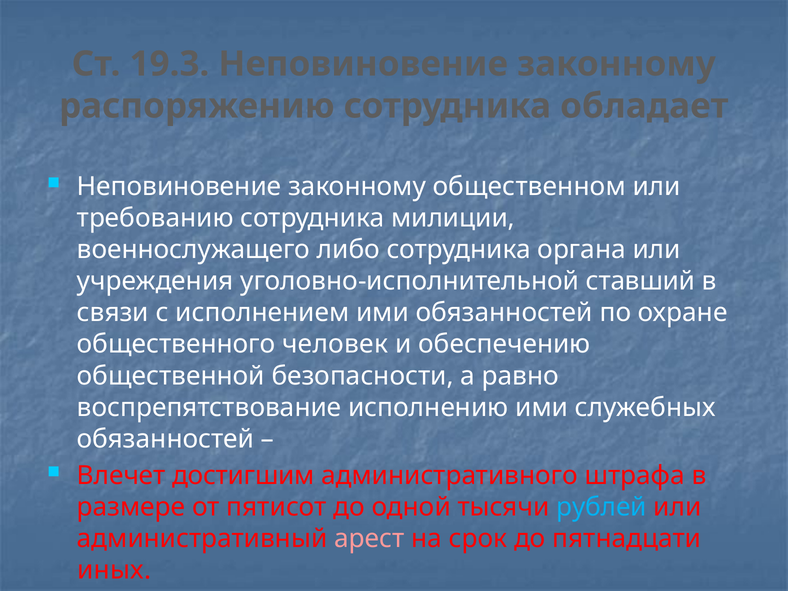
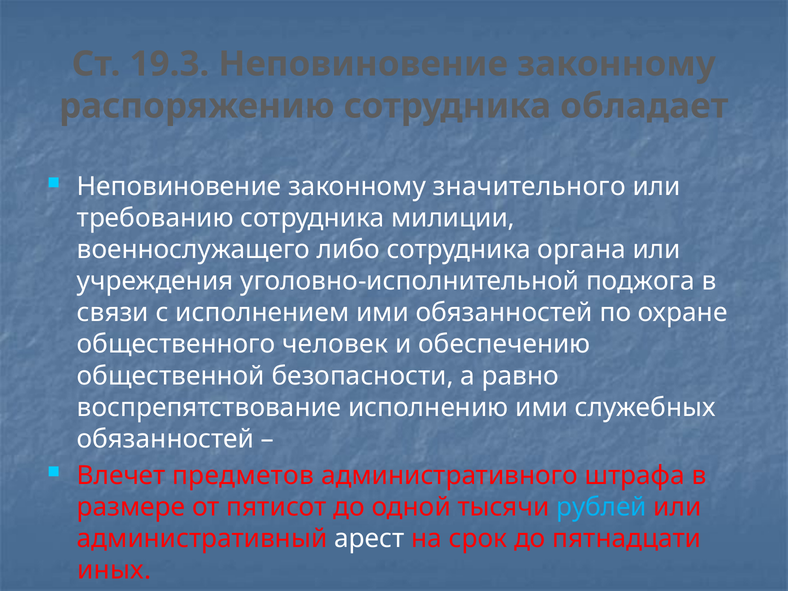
общественном: общественном -> значительного
ставший: ставший -> поджога
достигшим: достигшим -> предметов
арест colour: pink -> white
